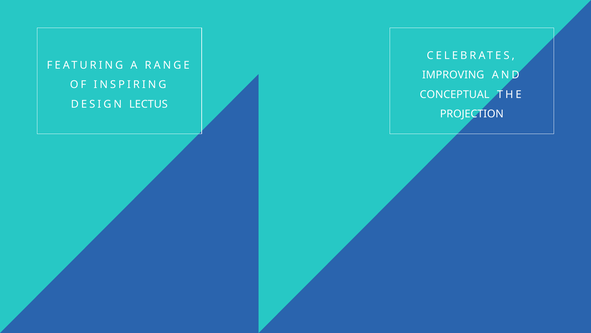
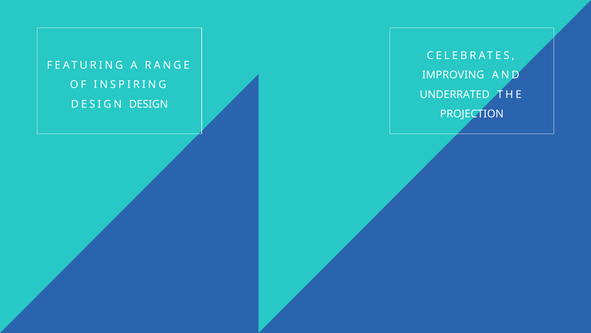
CONCEPTUAL: CONCEPTUAL -> UNDERRATED
DESIGN LECTUS: LECTUS -> DESIGN
